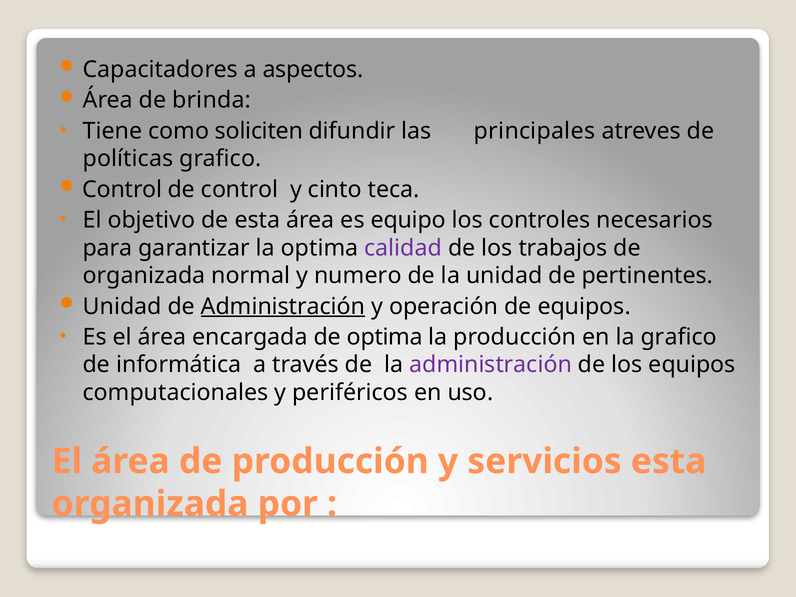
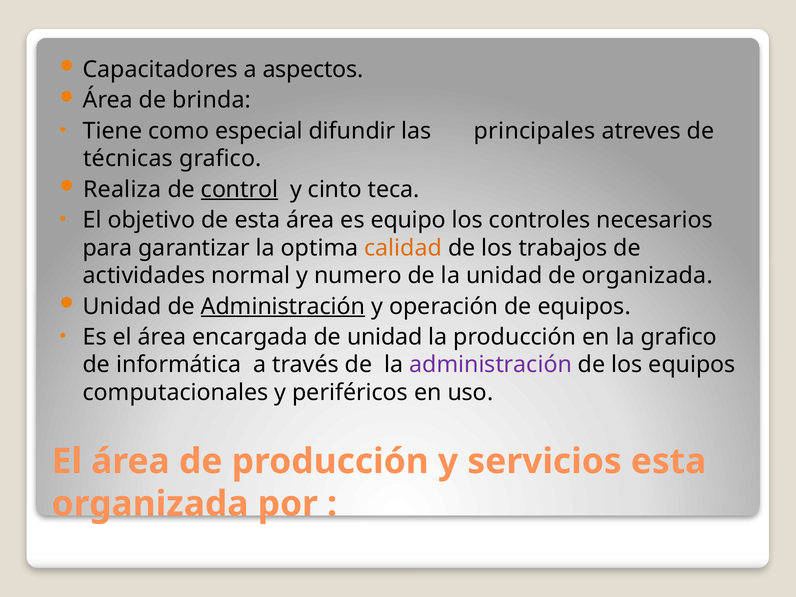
soliciten: soliciten -> especial
políticas: políticas -> técnicas
Control at (122, 189): Control -> Realiza
control at (239, 189) underline: none -> present
calidad colour: purple -> orange
organizada at (144, 276): organizada -> actividades
de pertinentes: pertinentes -> organizada
de optima: optima -> unidad
